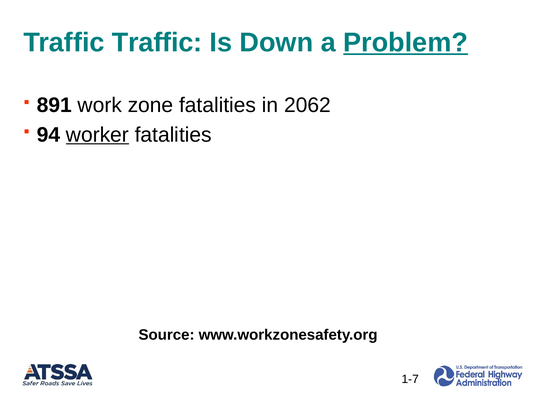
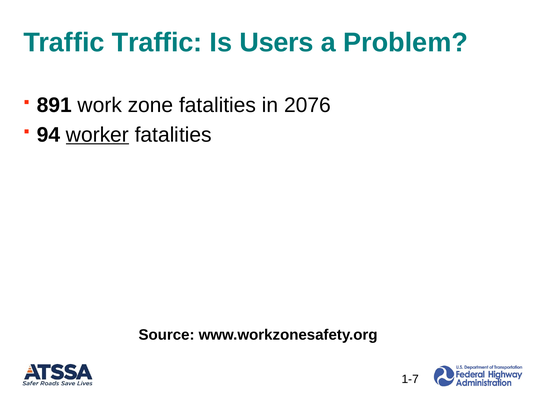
Down: Down -> Users
Problem underline: present -> none
2062: 2062 -> 2076
